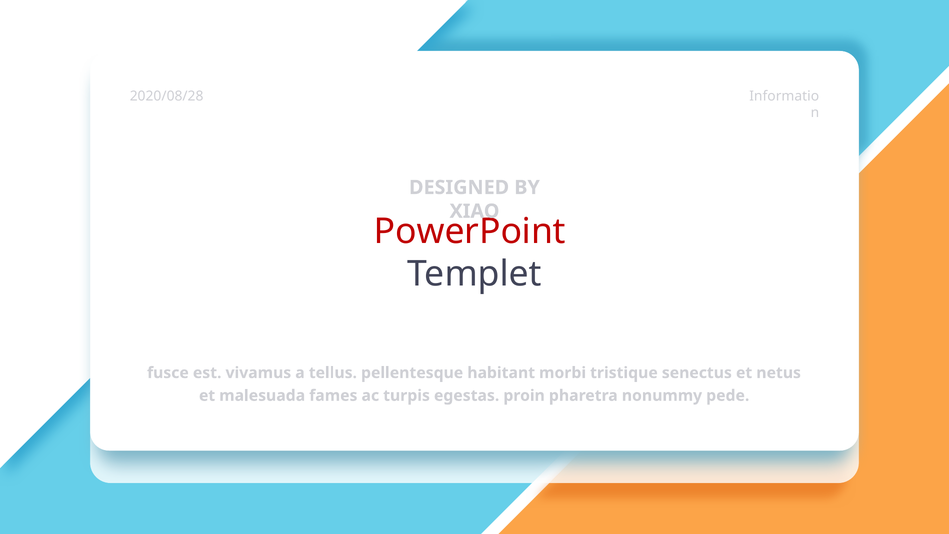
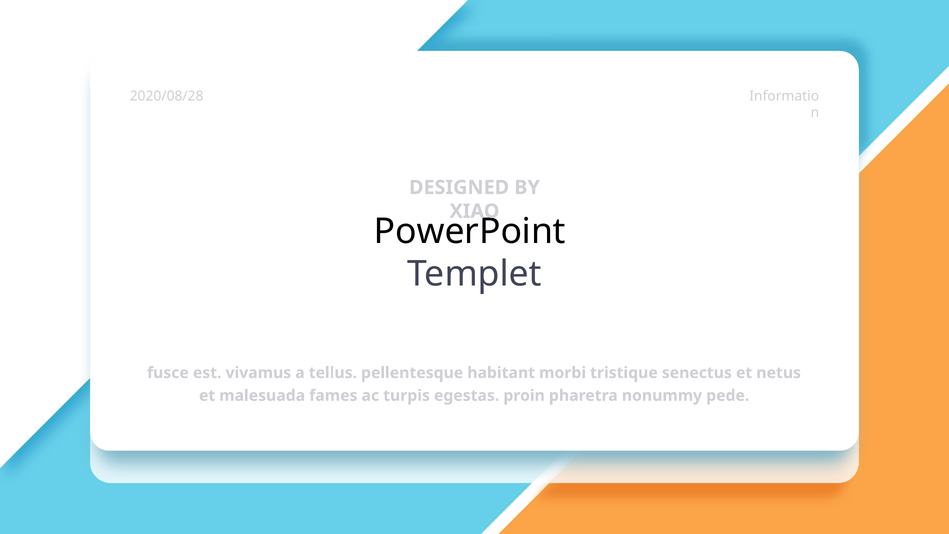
PowerPoint colour: red -> black
